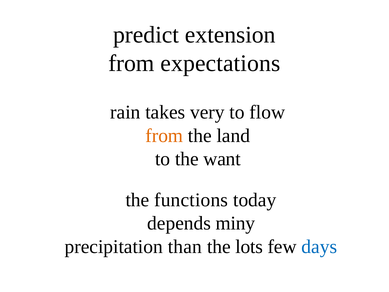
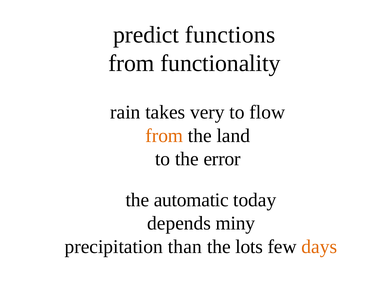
extension: extension -> functions
expectations: expectations -> functionality
want: want -> error
functions: functions -> automatic
days colour: blue -> orange
